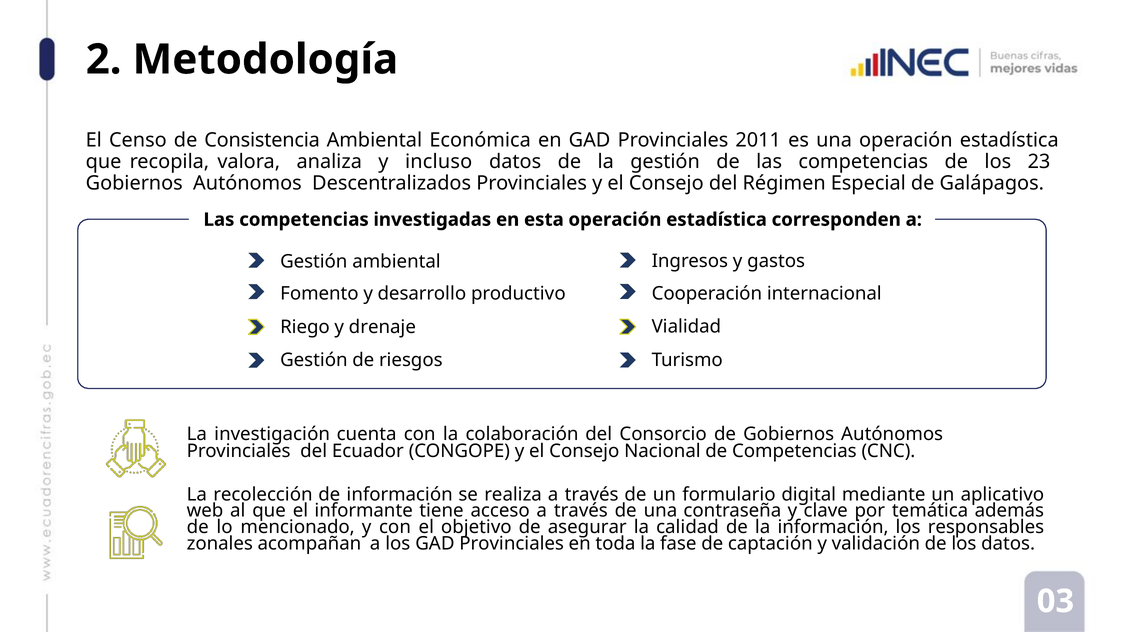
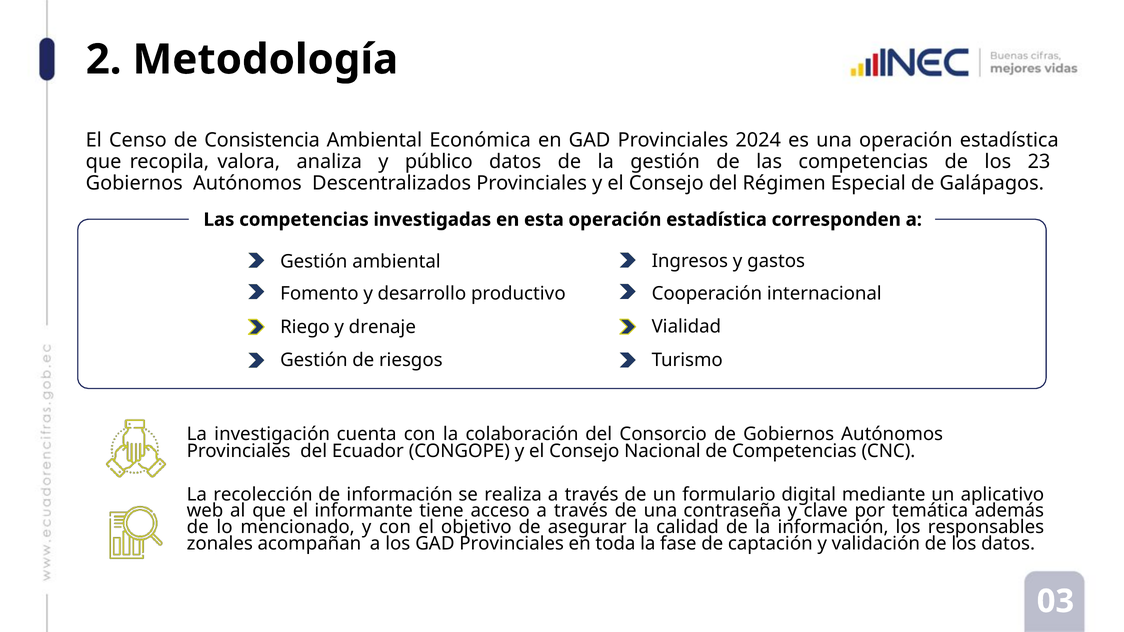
2011: 2011 -> 2024
incluso: incluso -> público
